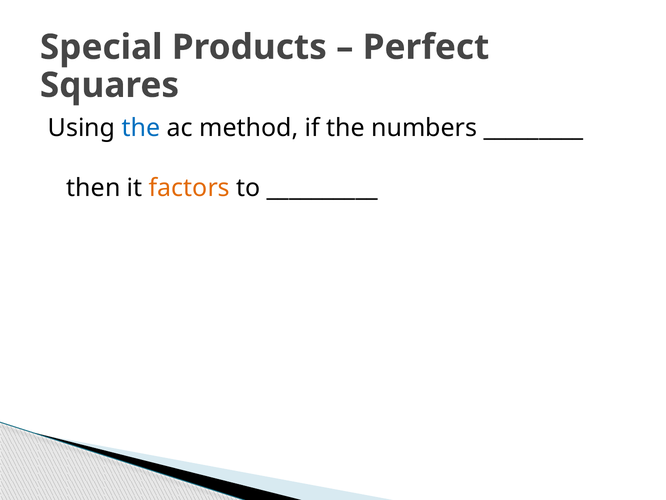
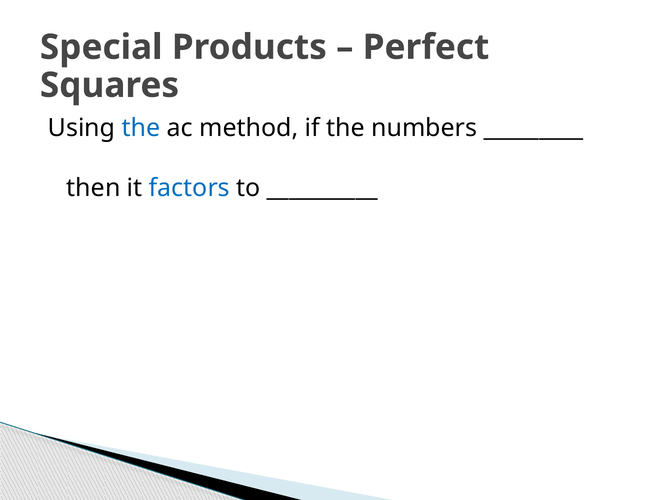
factors colour: orange -> blue
